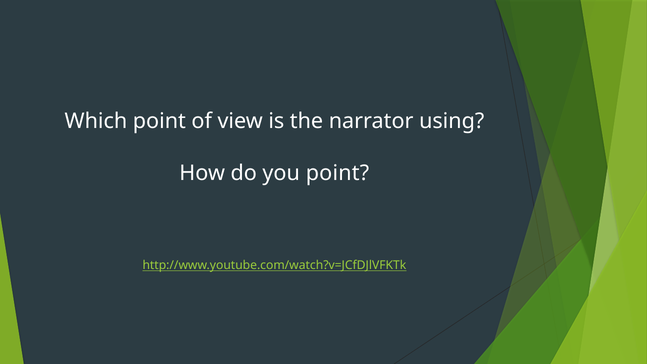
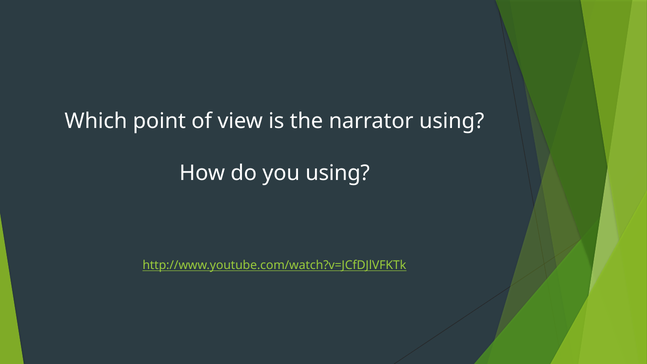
you point: point -> using
